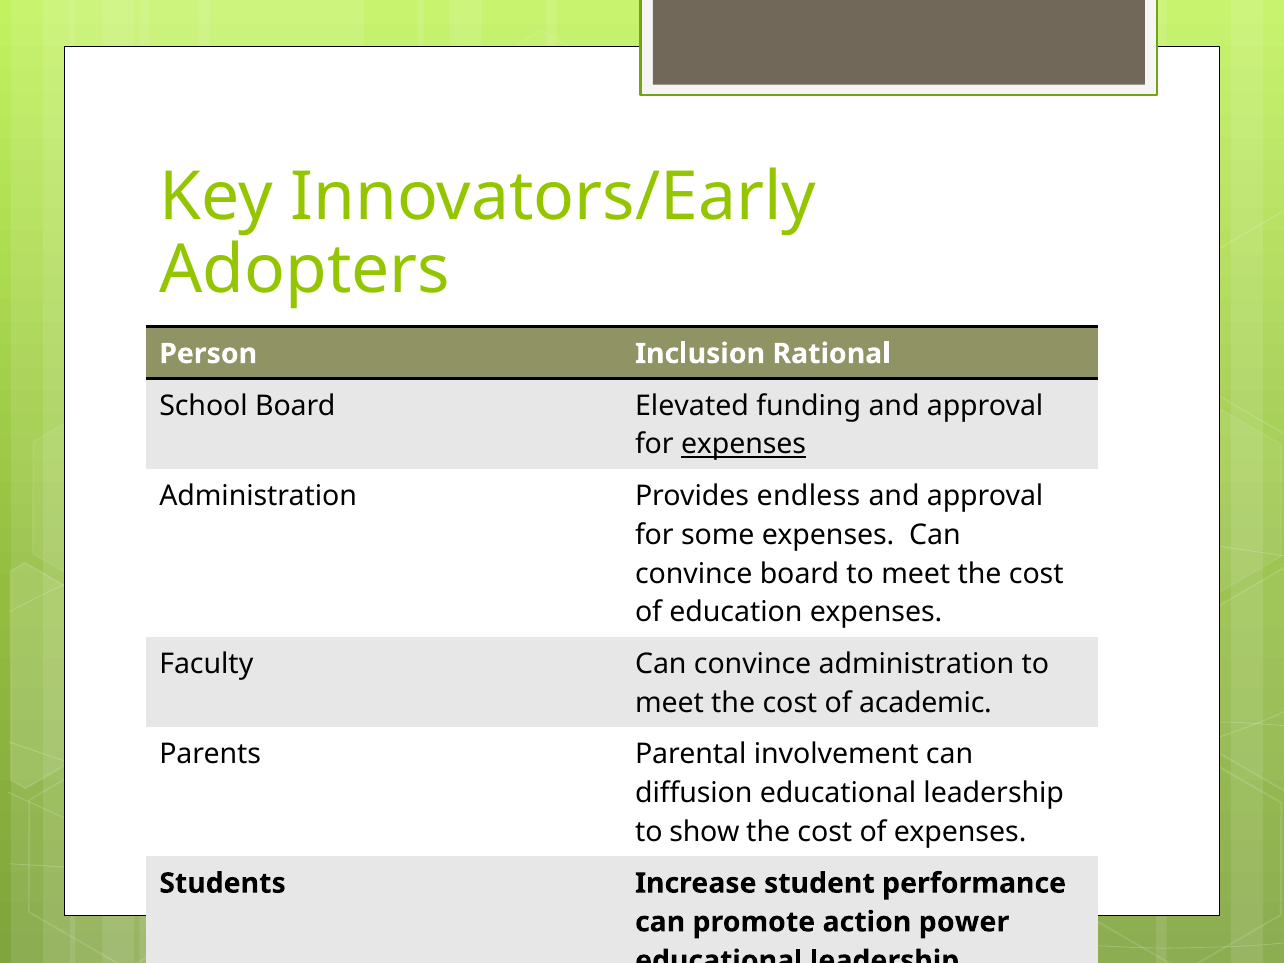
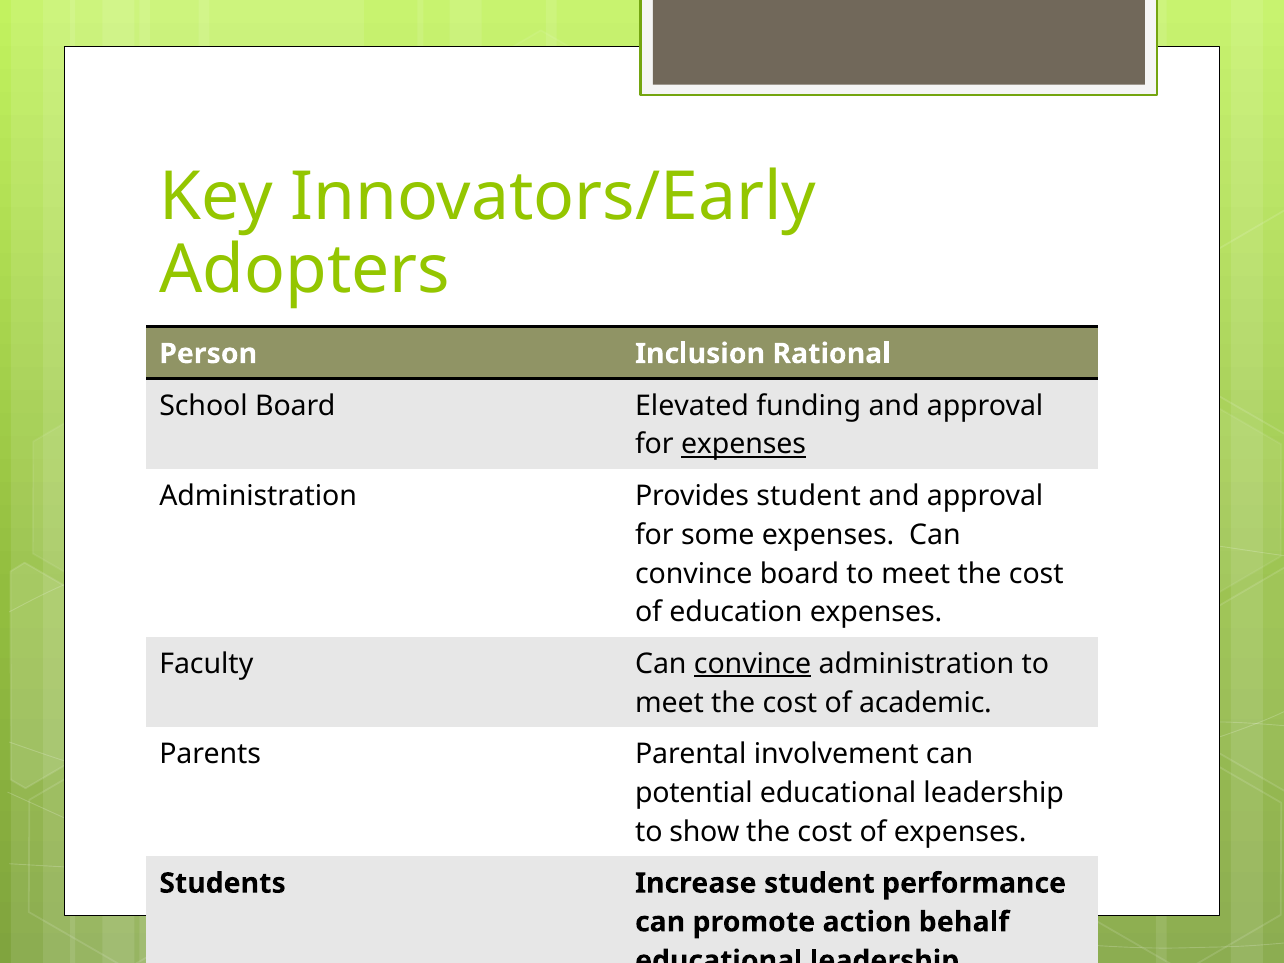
Provides endless: endless -> student
convince at (753, 664) underline: none -> present
diffusion: diffusion -> potential
power: power -> behalf
